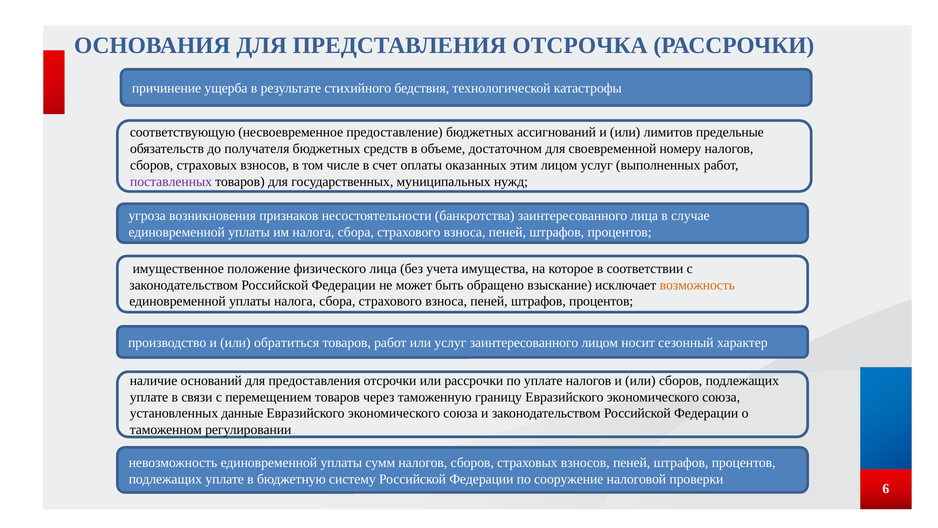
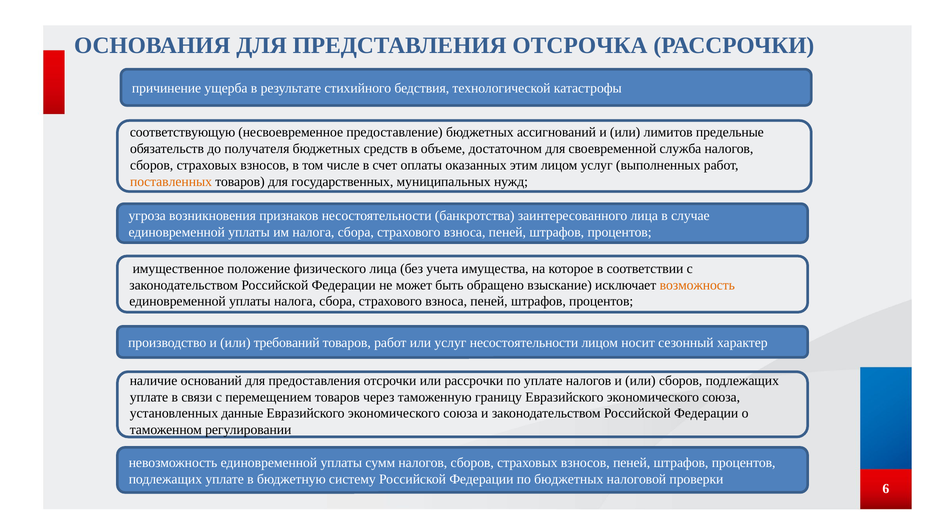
номеру: номеру -> служба
поставленных colour: purple -> orange
обратиться: обратиться -> требований
услуг заинтересованного: заинтересованного -> несостоятельности
по сооружение: сооружение -> бюджетных
